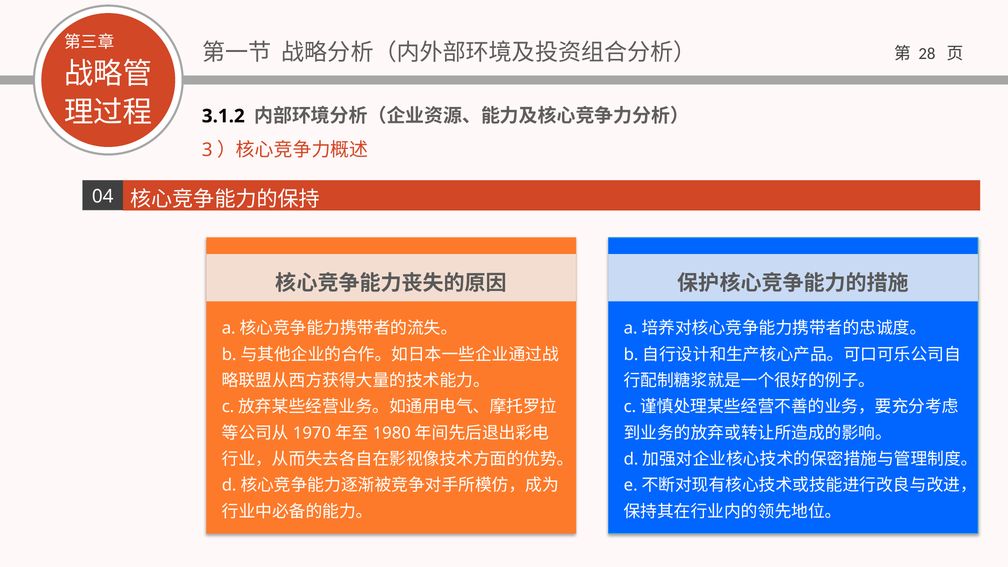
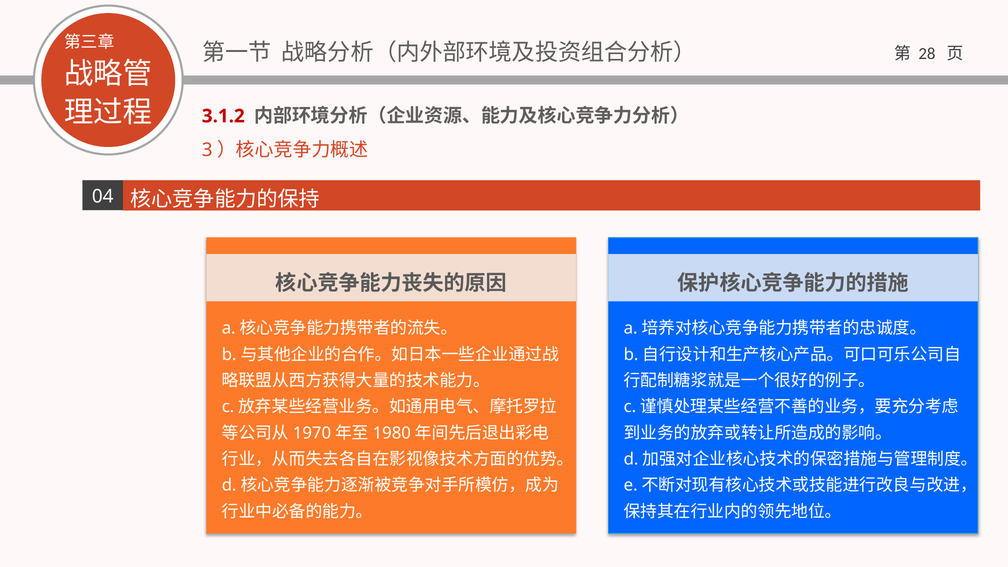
3.1.2 colour: black -> red
